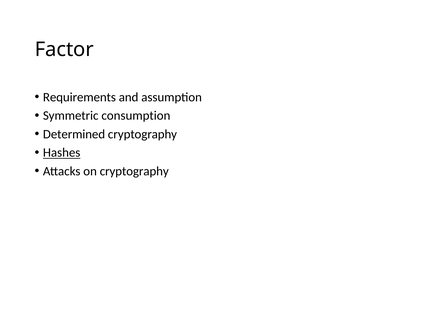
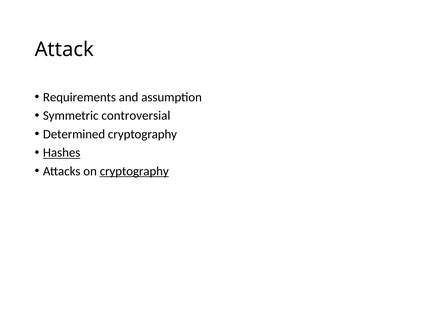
Factor: Factor -> Attack
consumption: consumption -> controversial
cryptography at (134, 171) underline: none -> present
